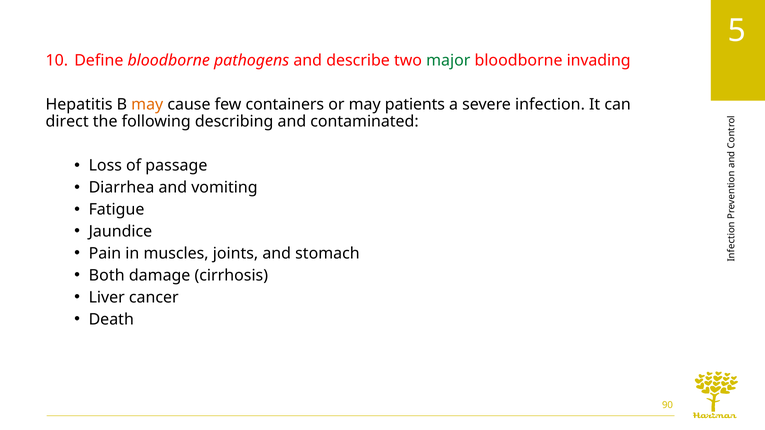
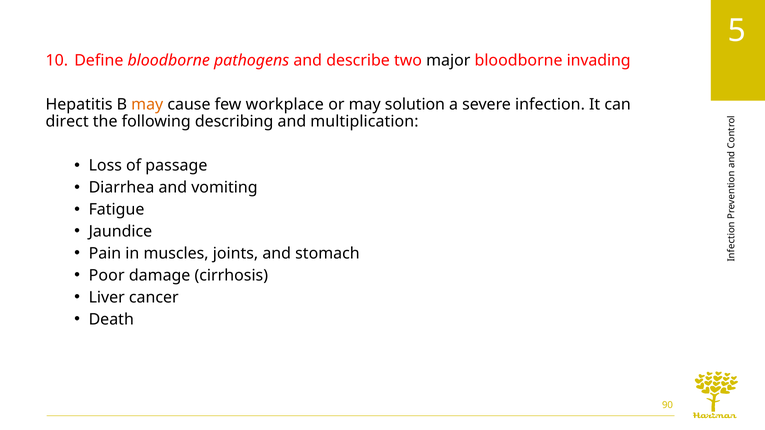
major colour: green -> black
containers: containers -> workplace
patients: patients -> solution
contaminated: contaminated -> multiplication
Both: Both -> Poor
